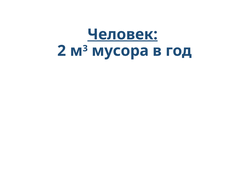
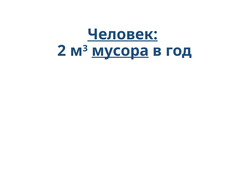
мусора underline: none -> present
